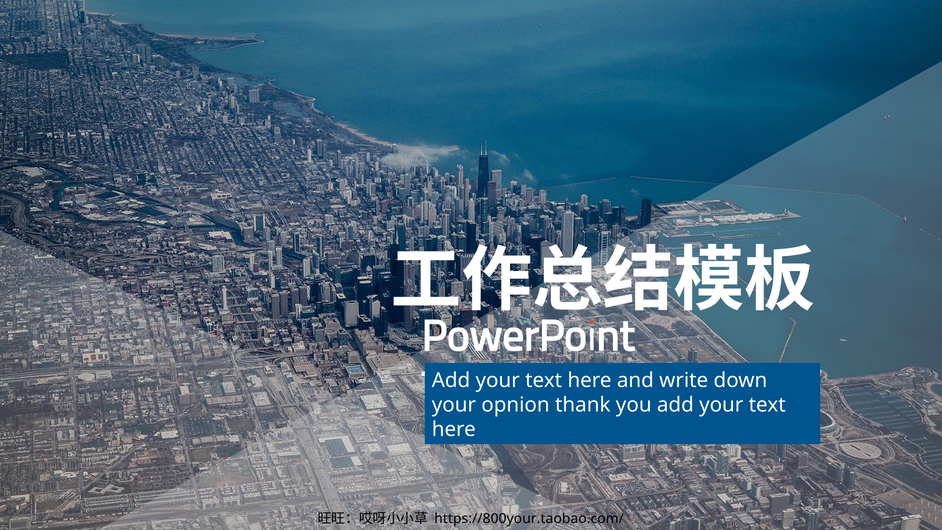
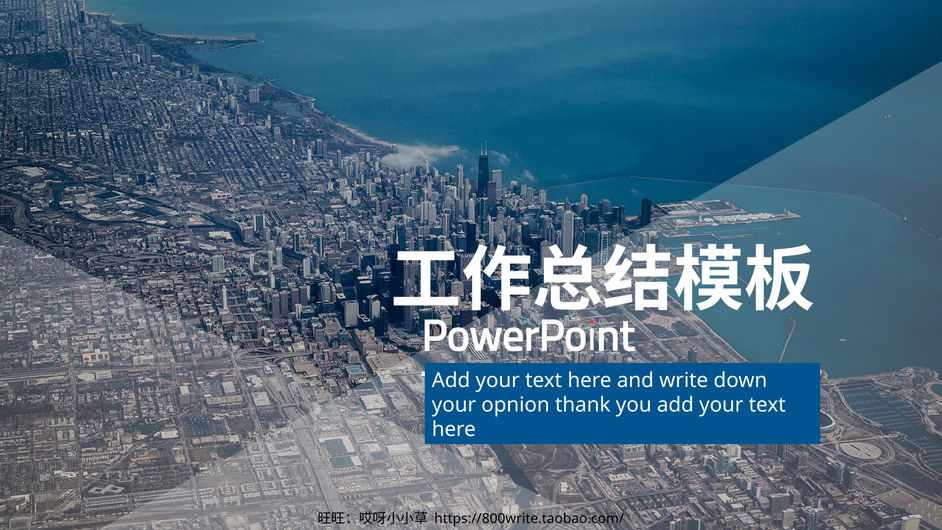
https://800your.taobao.com/: https://800your.taobao.com/ -> https://800write.taobao.com/
